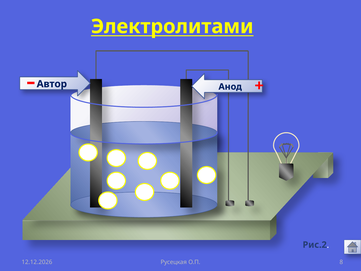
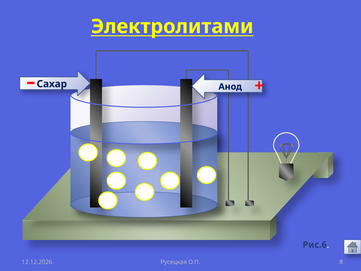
Автор: Автор -> Сахар
Рис.2: Рис.2 -> Рис.6
